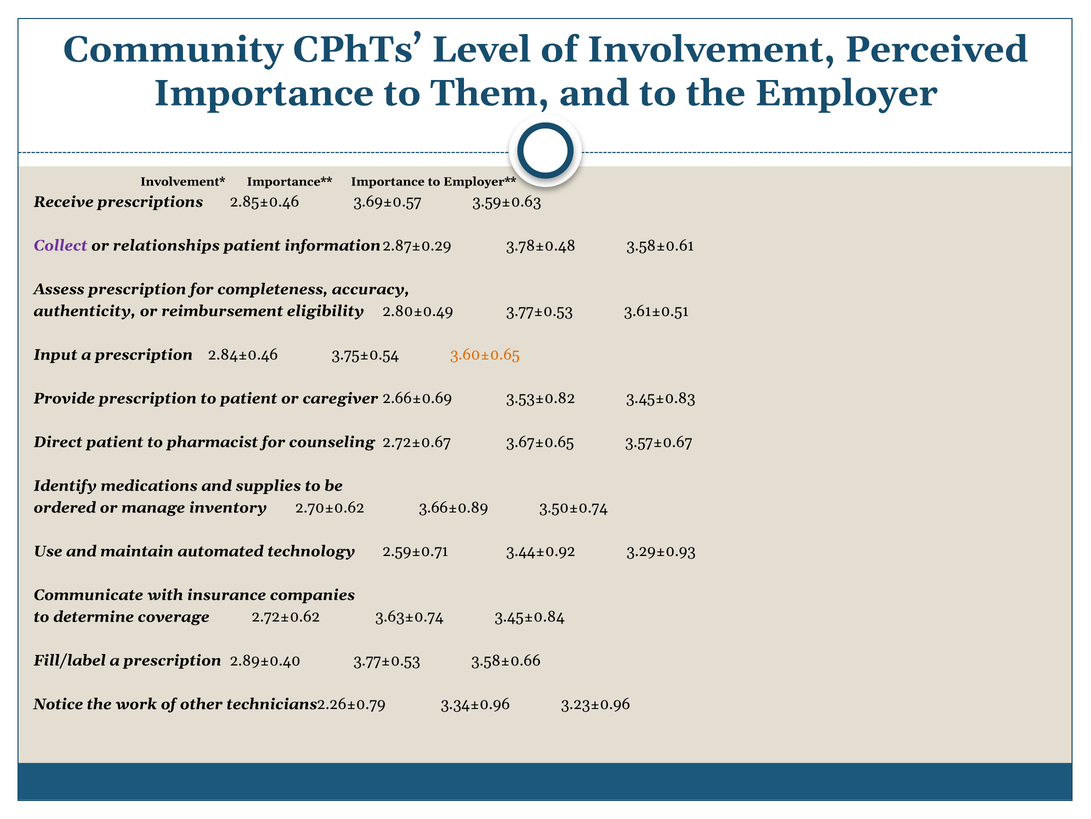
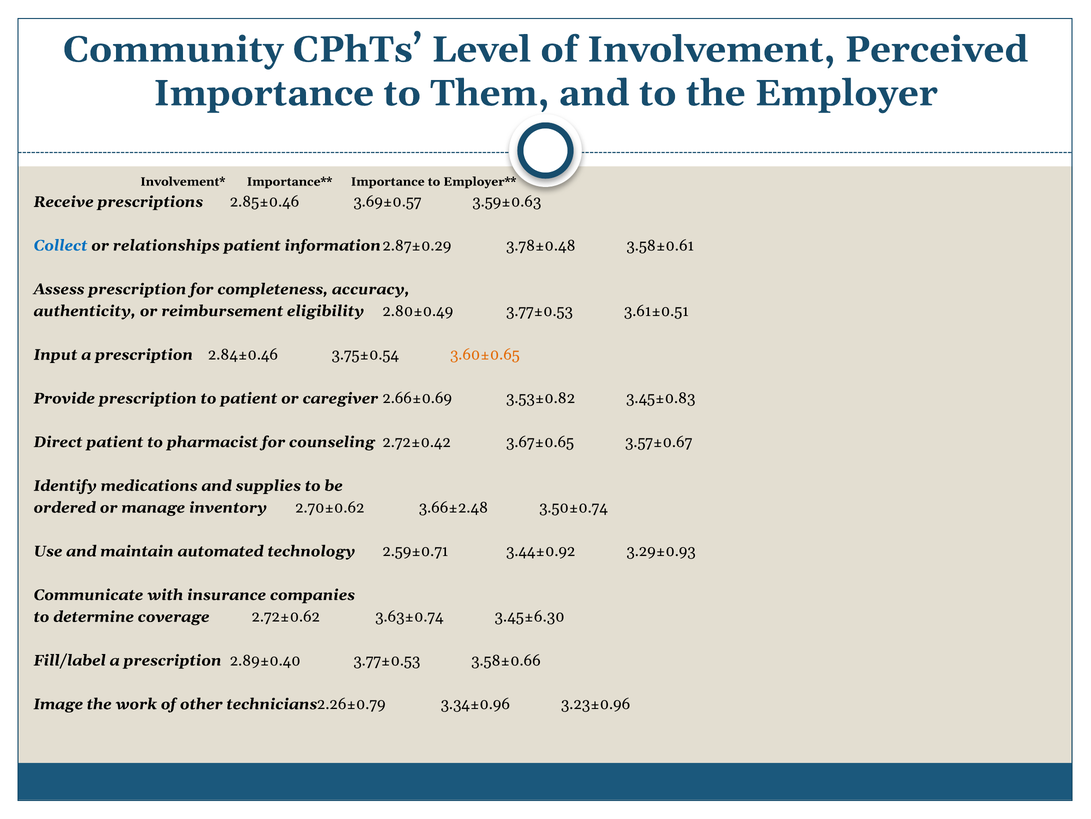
Collect colour: purple -> blue
2.72±0.67: 2.72±0.67 -> 2.72±0.42
3.66±0.89: 3.66±0.89 -> 3.66±2.48
3.45±0.84: 3.45±0.84 -> 3.45±6.30
Notice: Notice -> Image
